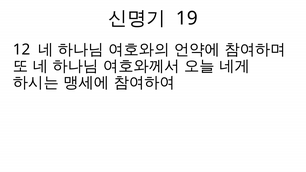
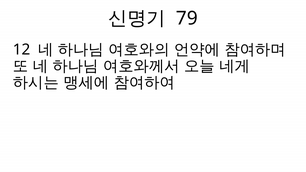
19: 19 -> 79
